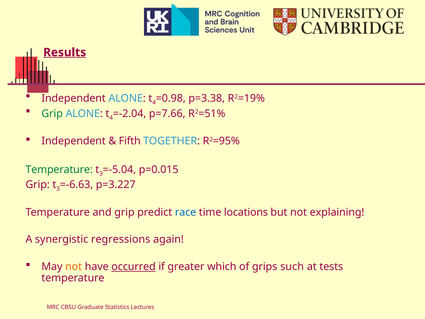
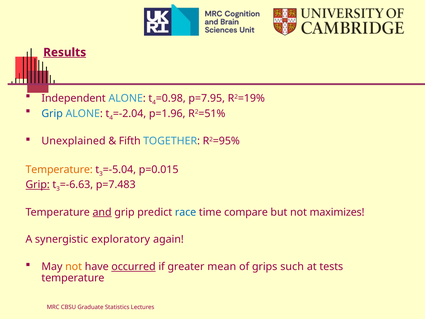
p=3.38: p=3.38 -> p=7.95
Grip at (52, 113) colour: green -> blue
p=7.66: p=7.66 -> p=1.96
Independent at (74, 141): Independent -> Unexplained
Temperature at (59, 169) colour: green -> orange
Grip at (38, 185) underline: none -> present
p=3.227: p=3.227 -> p=7.483
and underline: none -> present
locations: locations -> compare
explaining: explaining -> maximizes
regressions: regressions -> exploratory
which: which -> mean
